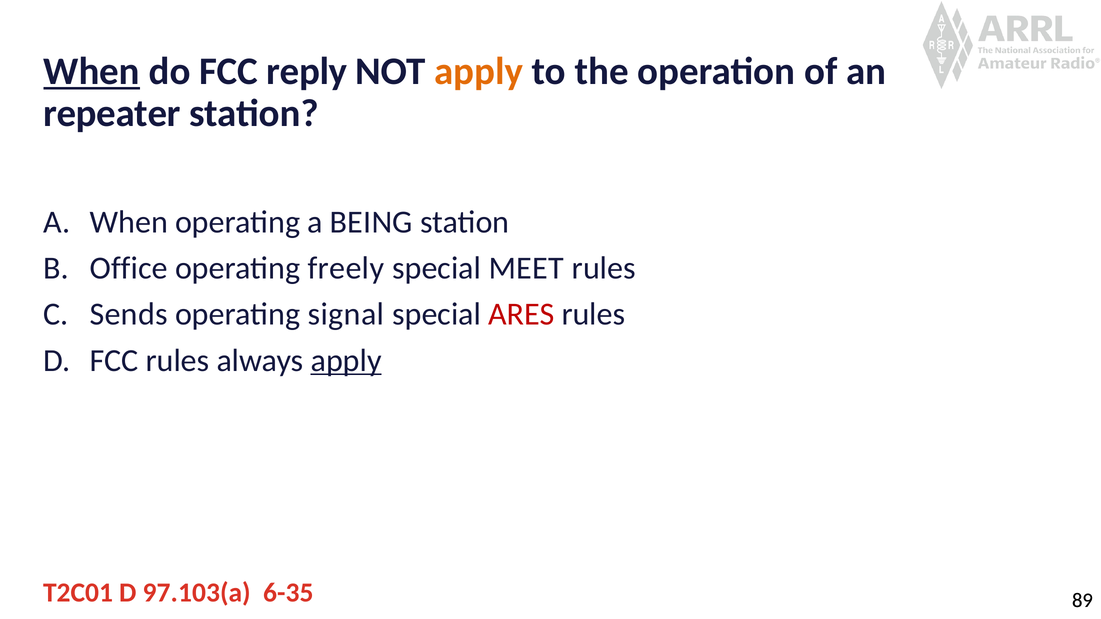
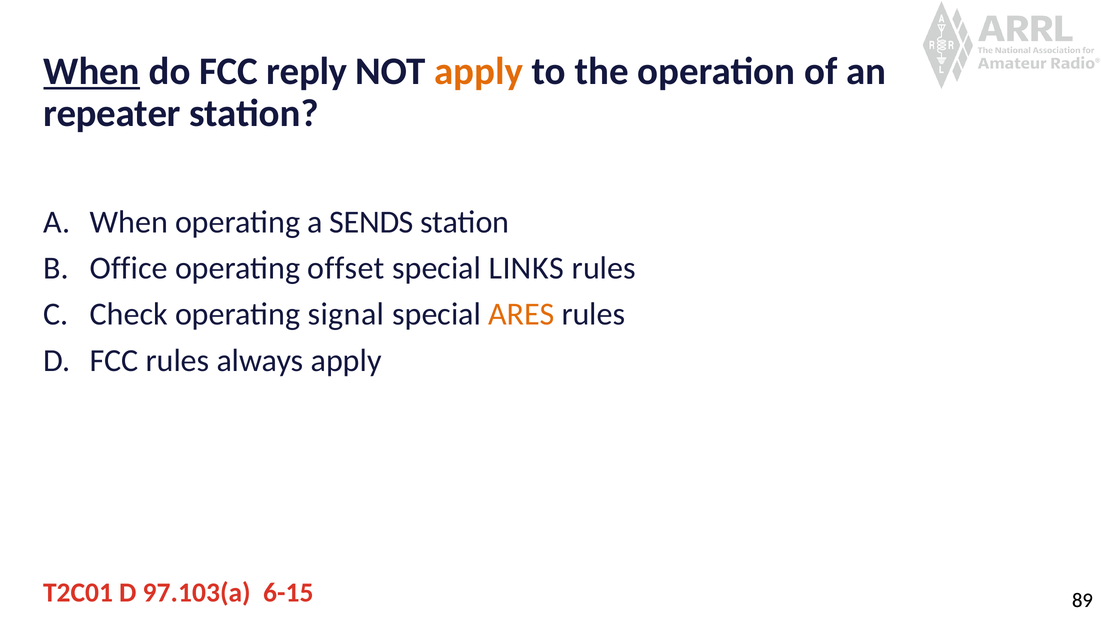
BEING: BEING -> SENDS
freely: freely -> offset
MEET: MEET -> LINKS
Sends: Sends -> Check
ARES colour: red -> orange
apply at (346, 361) underline: present -> none
6-35: 6-35 -> 6-15
